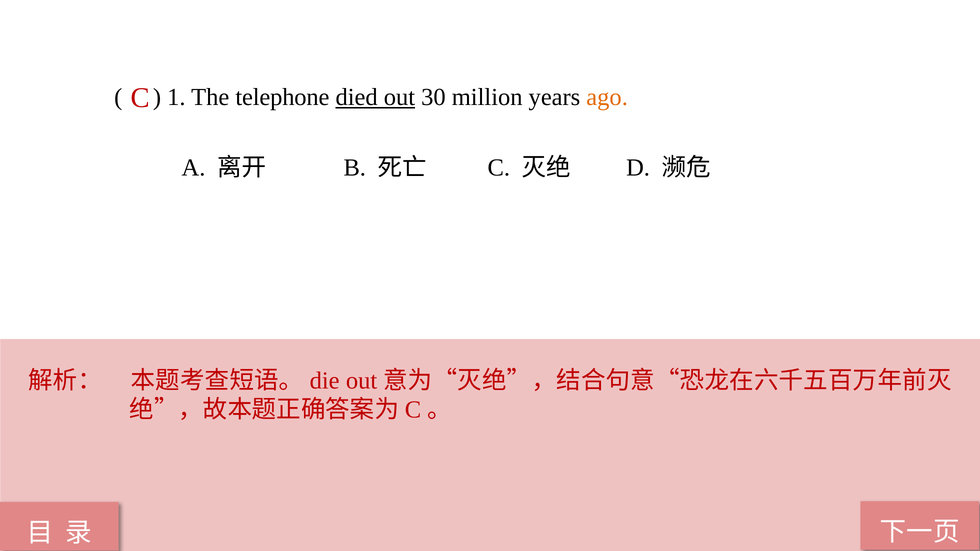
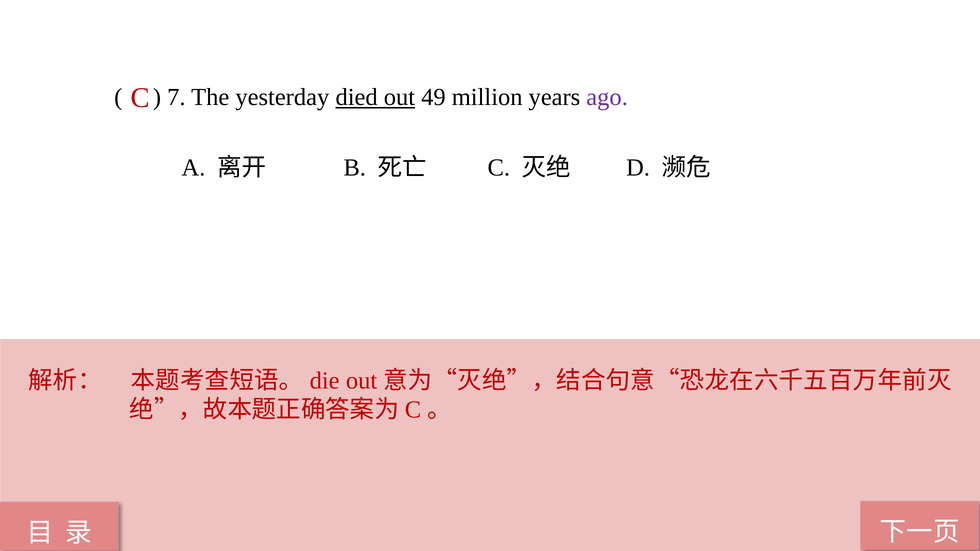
1: 1 -> 7
telephone: telephone -> yesterday
30: 30 -> 49
ago colour: orange -> purple
